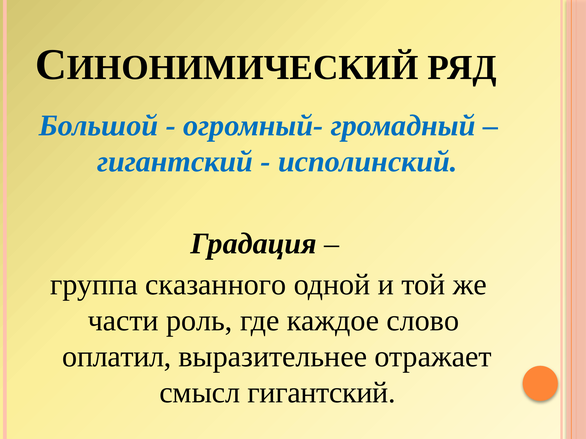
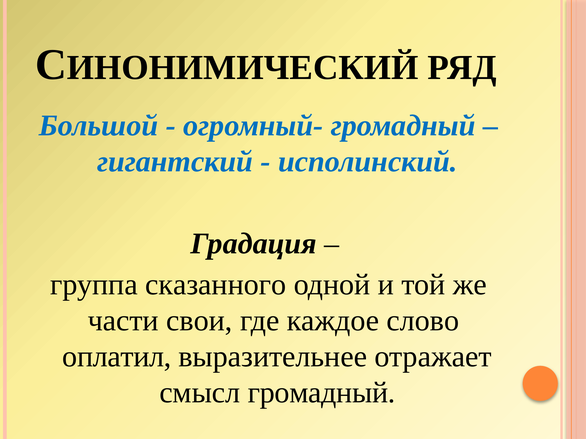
роль: роль -> свои
смысл гигантский: гигантский -> громадный
